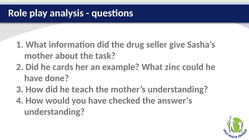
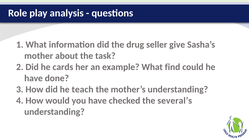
zinc: zinc -> find
answer’s: answer’s -> several’s
